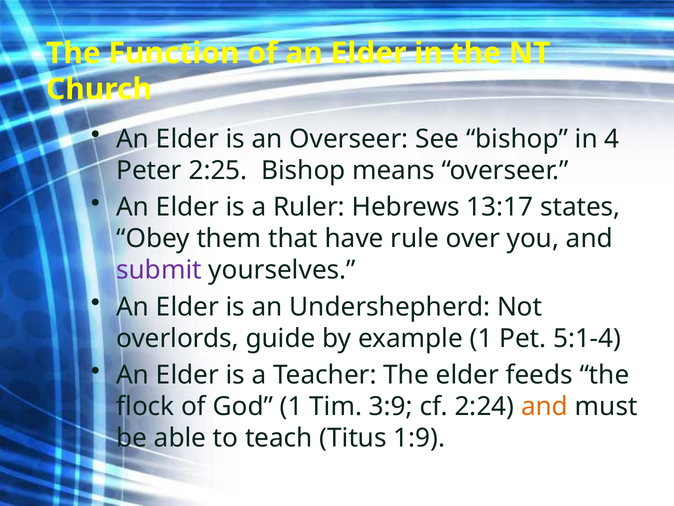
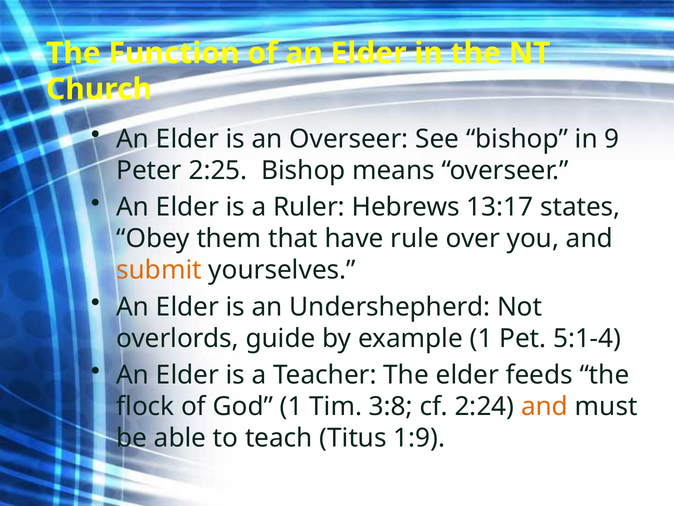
4: 4 -> 9
submit colour: purple -> orange
3:9: 3:9 -> 3:8
